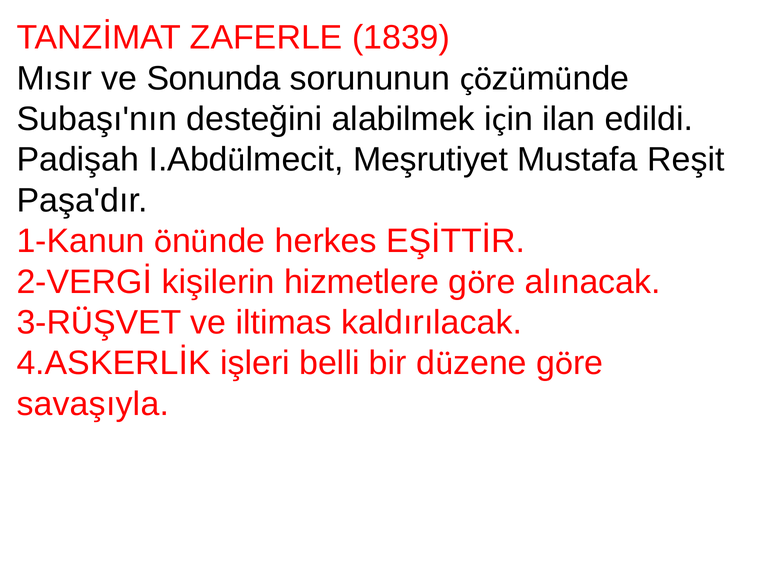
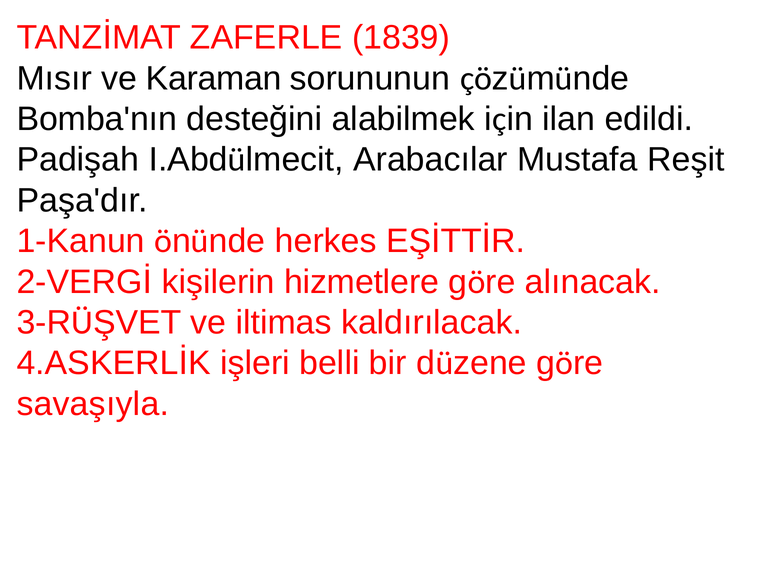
Sonunda: Sonunda -> Karaman
Subaşı'nın: Subaşı'nın -> Bomba'nın
Meşrutiyet: Meşrutiyet -> Arabacılar
